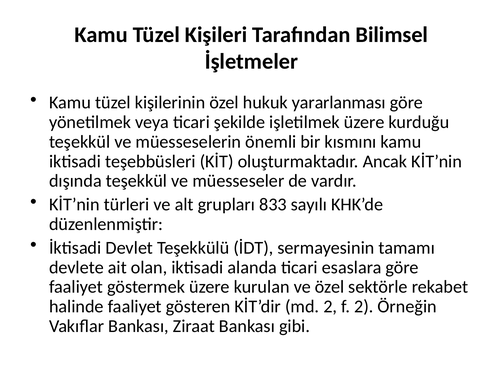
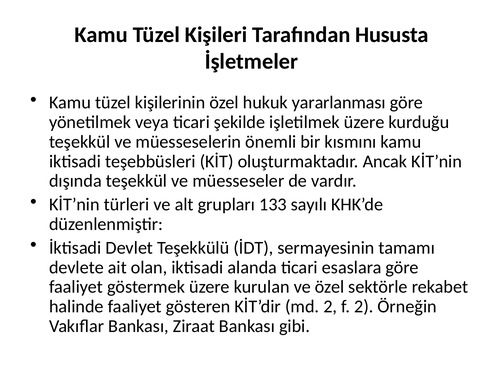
Bilimsel: Bilimsel -> Hususta
833: 833 -> 133
